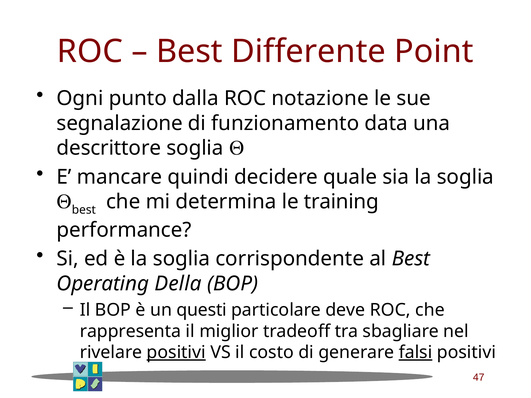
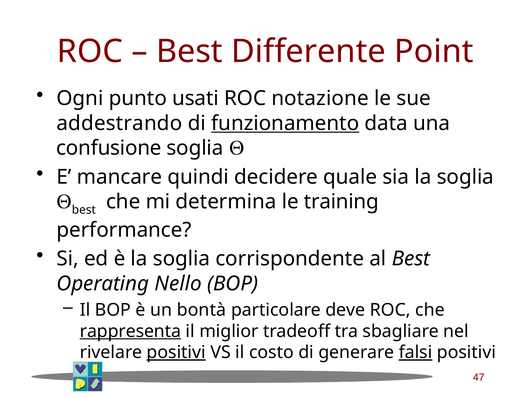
dalla: dalla -> usati
segnalazione: segnalazione -> addestrando
funzionamento underline: none -> present
descrittore: descrittore -> confusione
Della: Della -> Nello
questi: questi -> bontà
rappresenta underline: none -> present
